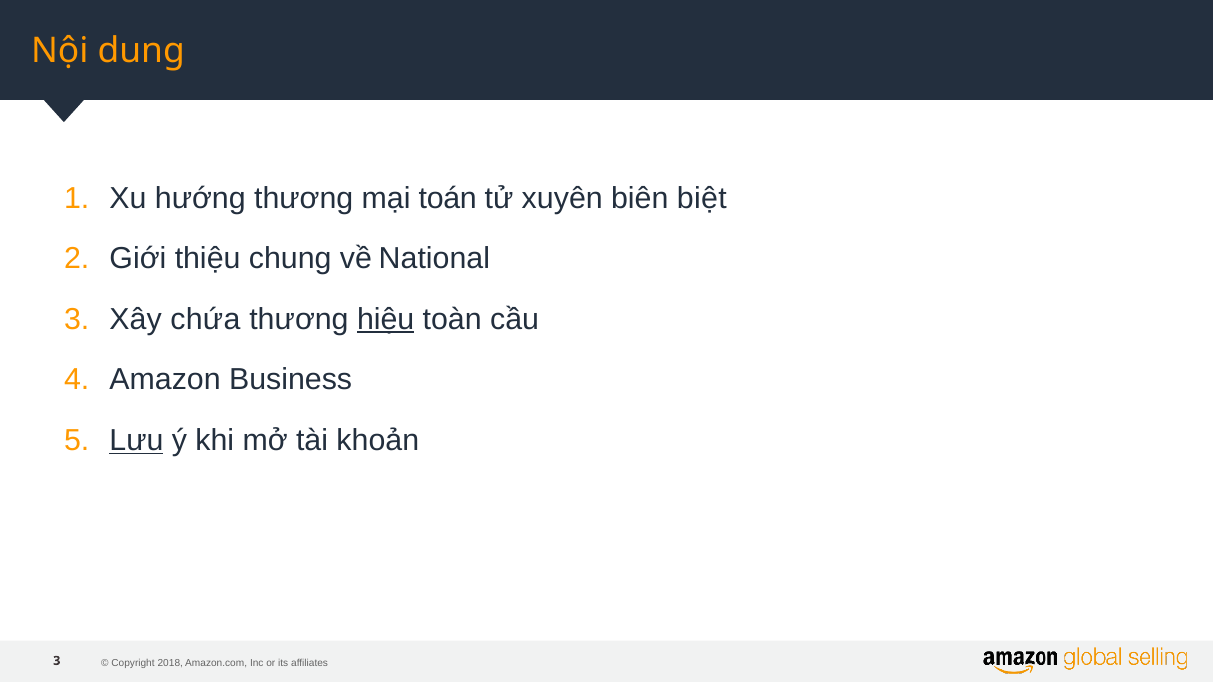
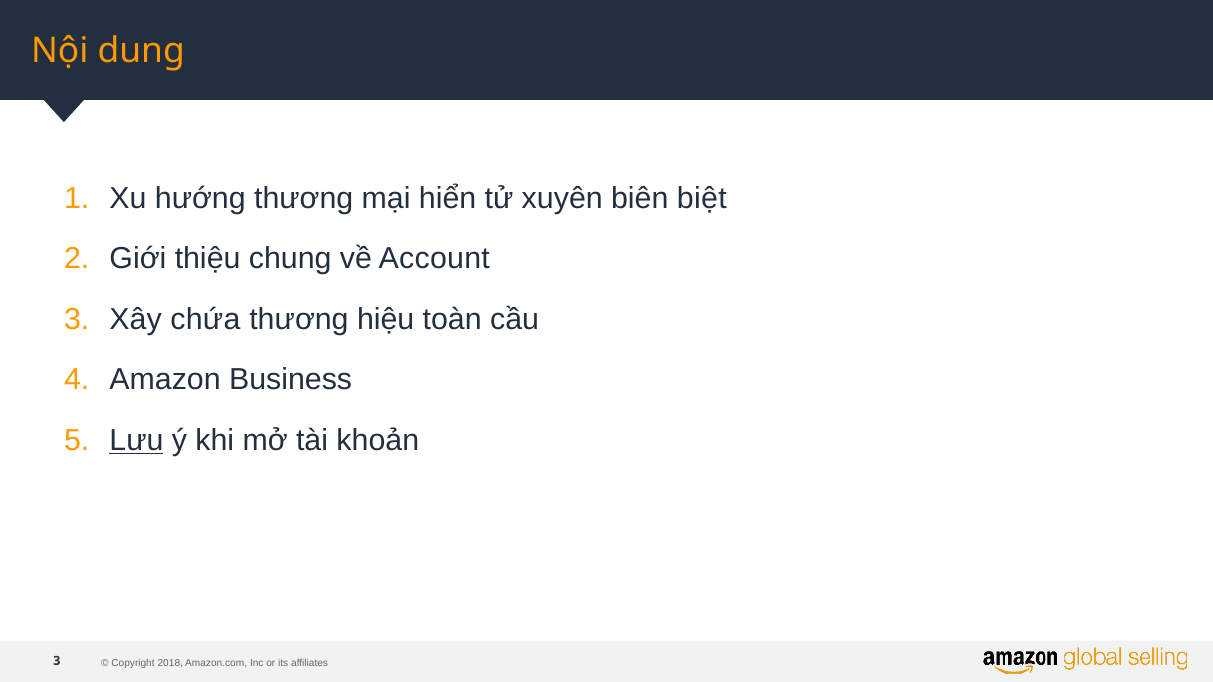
toán: toán -> hiển
National: National -> Account
hiệu underline: present -> none
